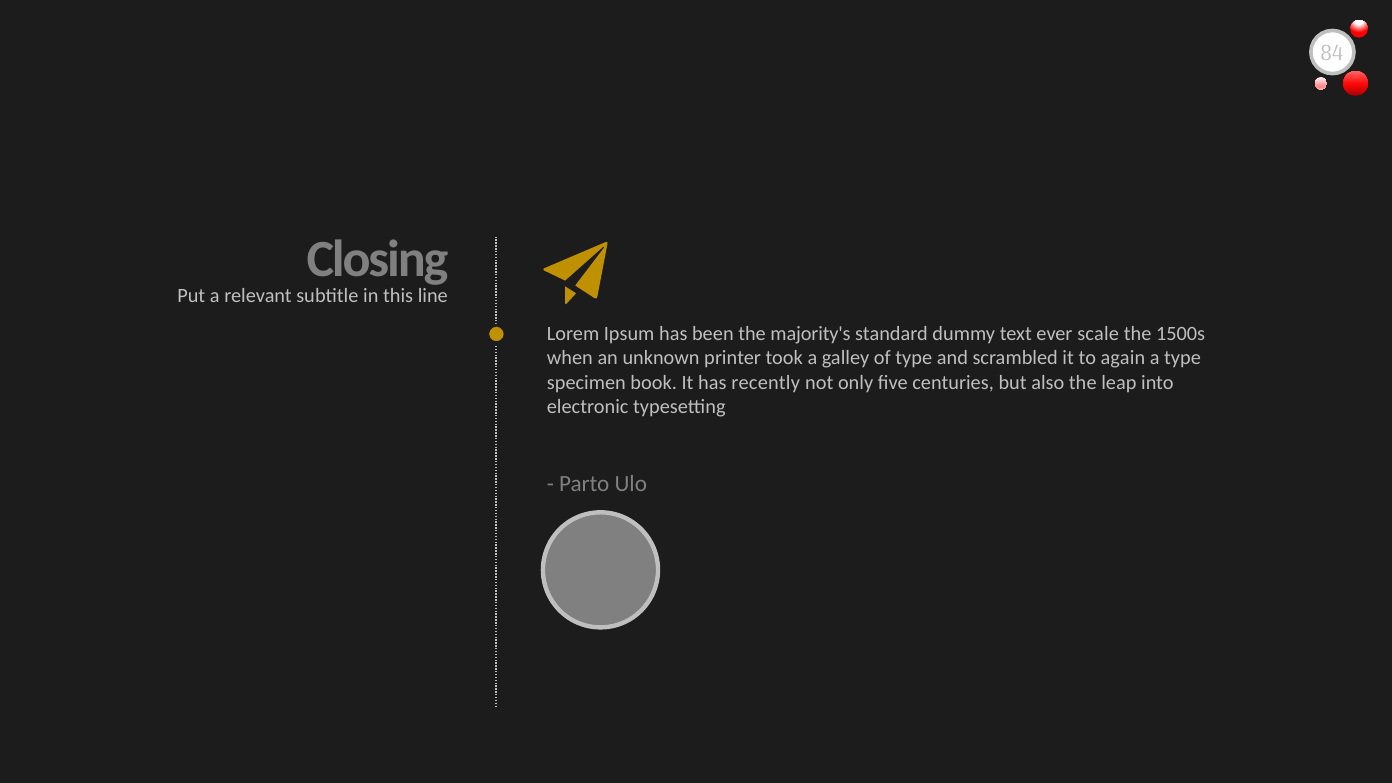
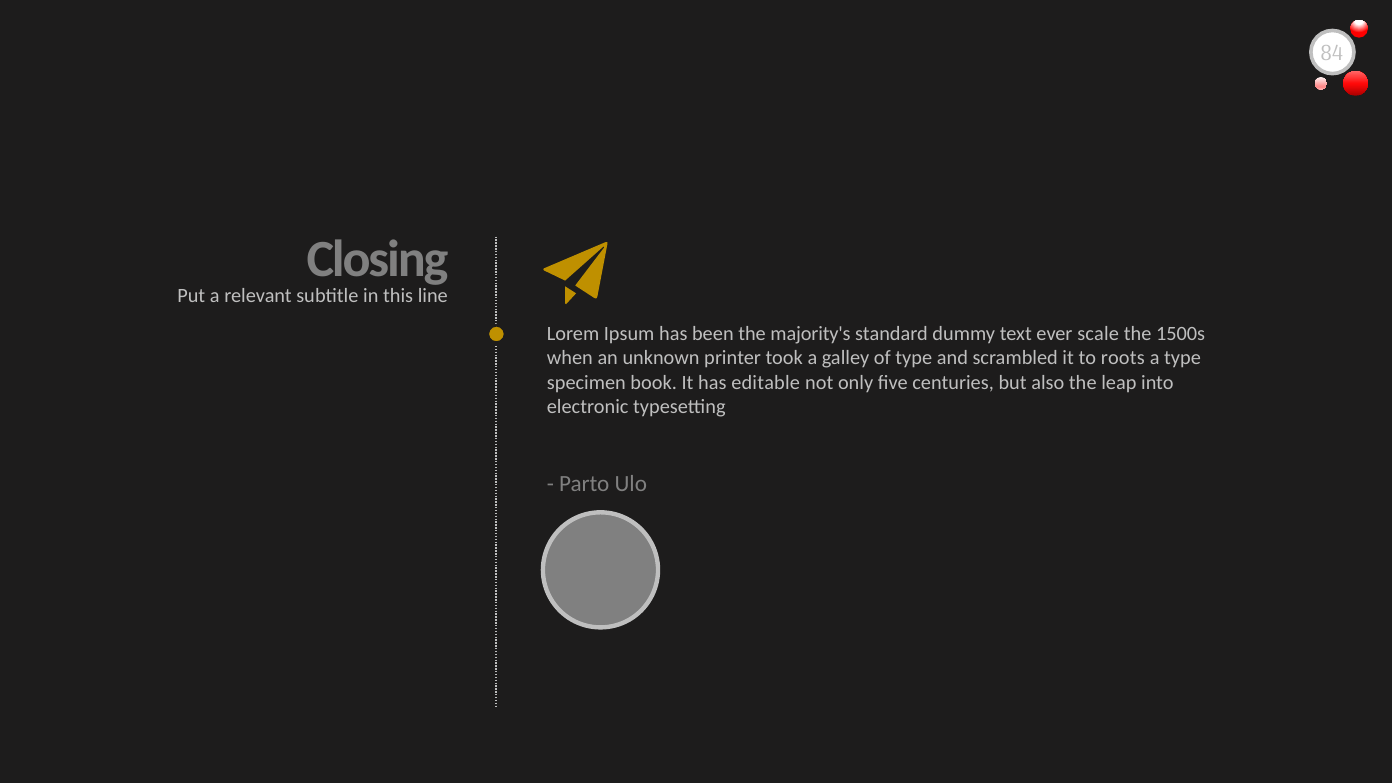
again: again -> roots
recently: recently -> editable
